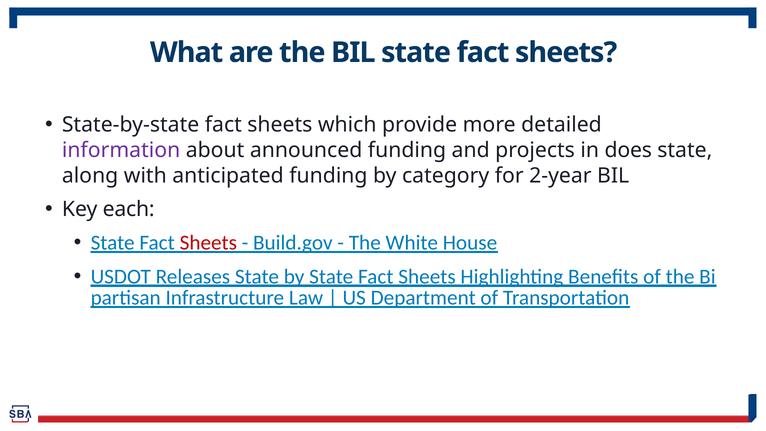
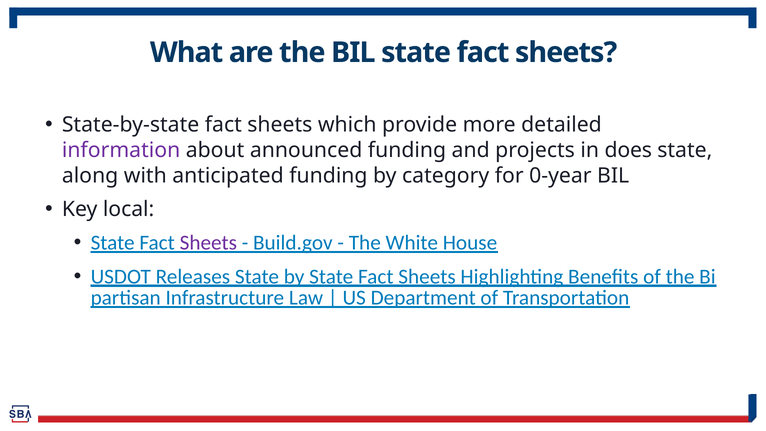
2-year: 2-year -> 0-year
each: each -> local
Sheets at (208, 243) colour: red -> purple
